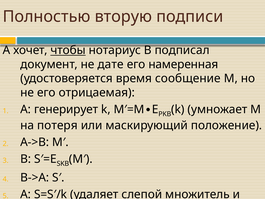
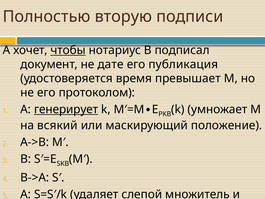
намеренная: намеренная -> публикация
сообщение: сообщение -> превышает
отрицаемая: отрицаемая -> протоколом
генерирует underline: none -> present
потеря: потеря -> всякий
